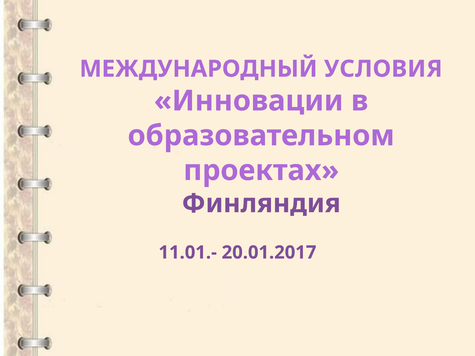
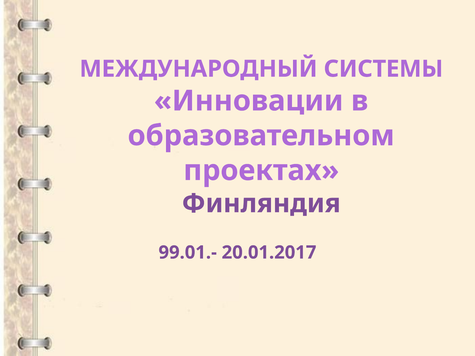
УСЛОВИЯ: УСЛОВИЯ -> СИСТЕМЫ
11.01.-: 11.01.- -> 99.01.-
